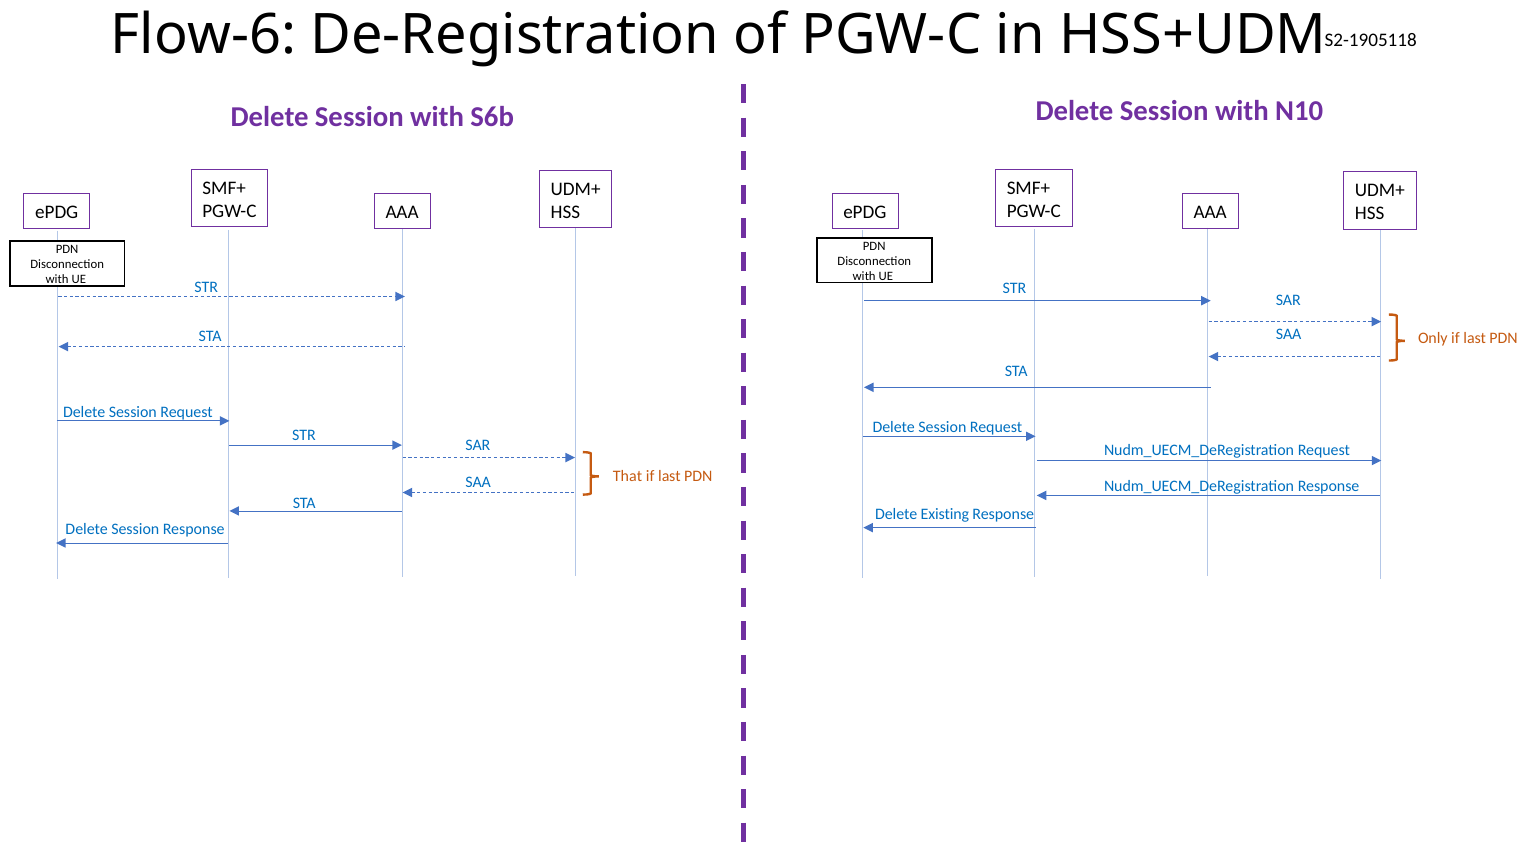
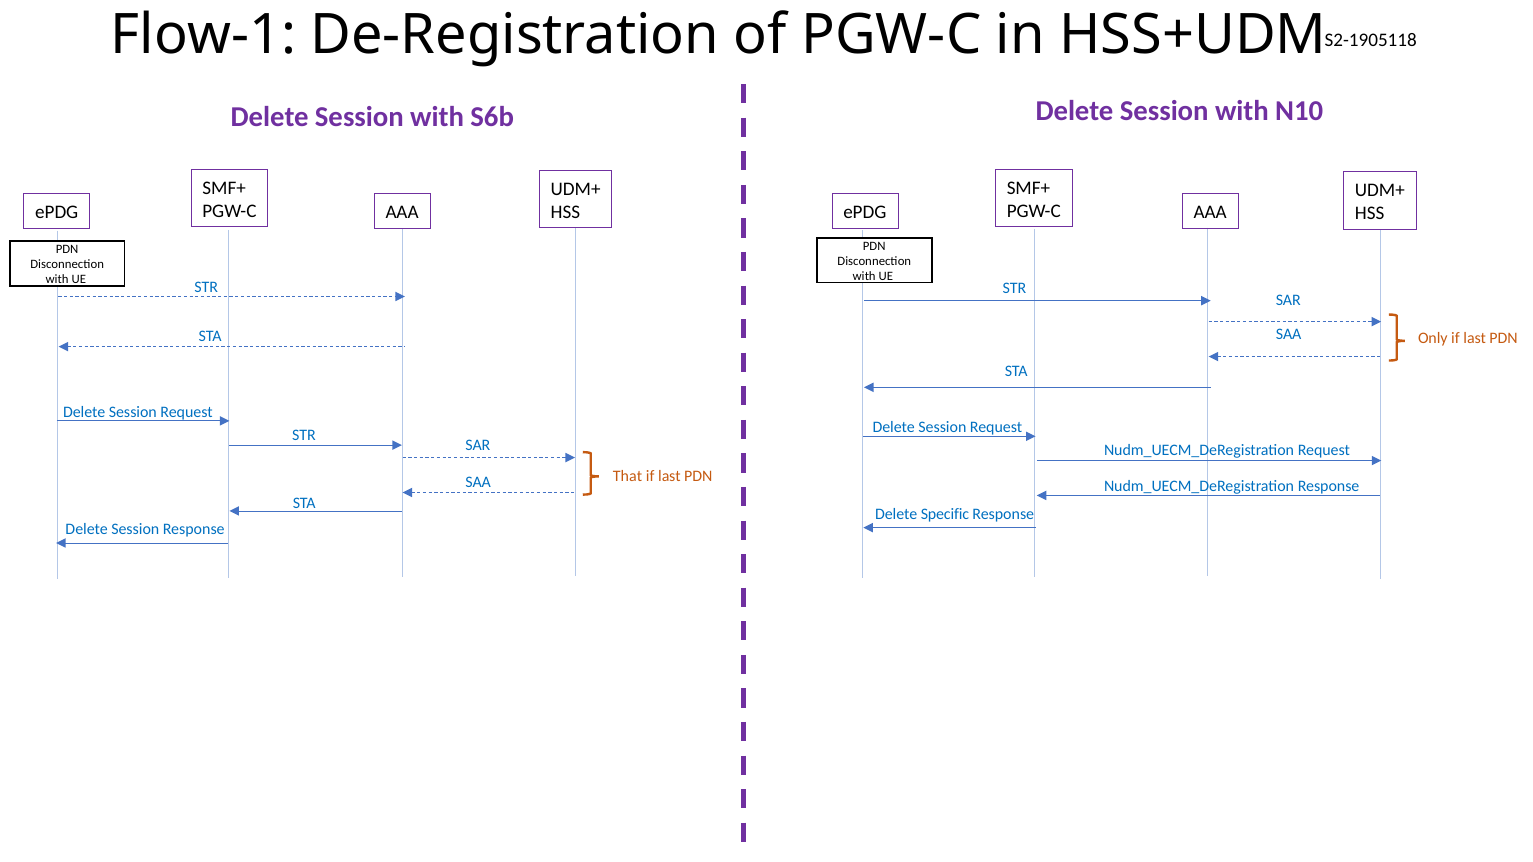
Flow-6: Flow-6 -> Flow-1
Existing: Existing -> Specific
